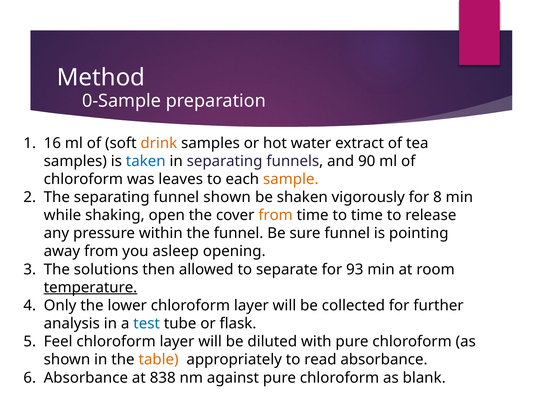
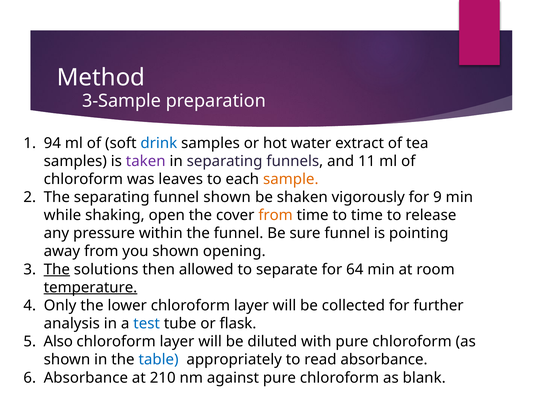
0-Sample: 0-Sample -> 3-Sample
16: 16 -> 94
drink colour: orange -> blue
taken colour: blue -> purple
90: 90 -> 11
8: 8 -> 9
you asleep: asleep -> shown
The at (57, 270) underline: none -> present
93: 93 -> 64
Feel: Feel -> Also
table colour: orange -> blue
838: 838 -> 210
